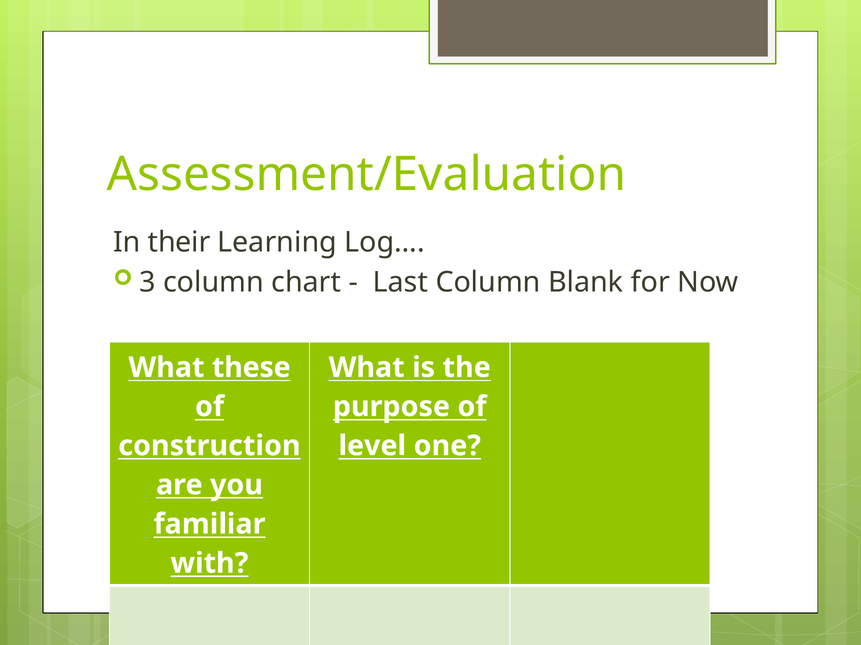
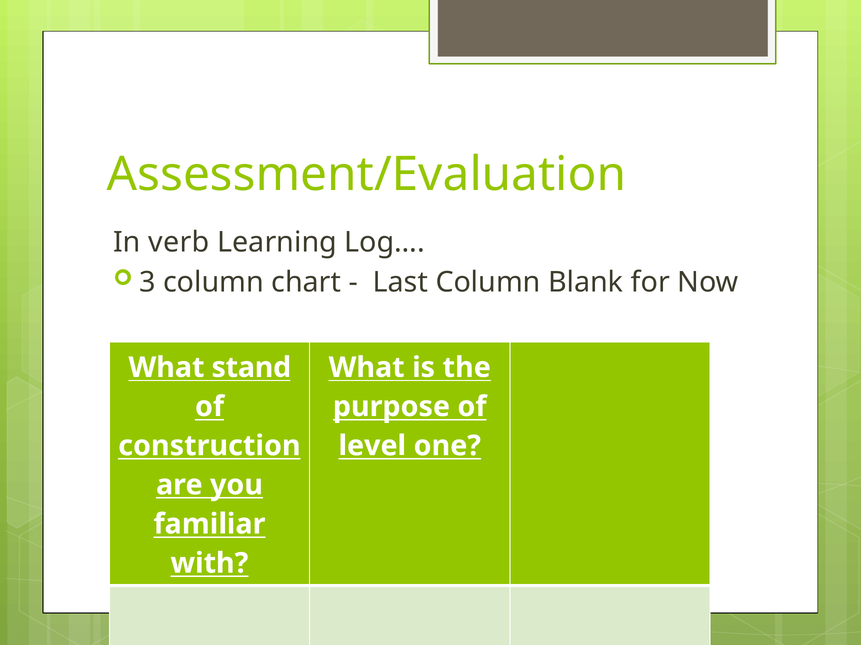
their: their -> verb
these: these -> stand
